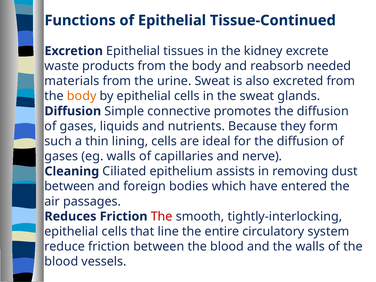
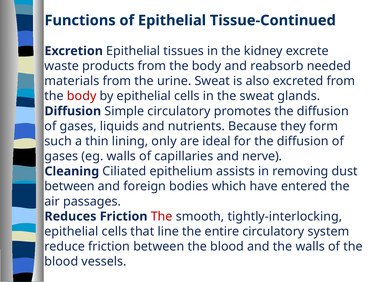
body at (82, 96) colour: orange -> red
Simple connective: connective -> circulatory
lining cells: cells -> only
